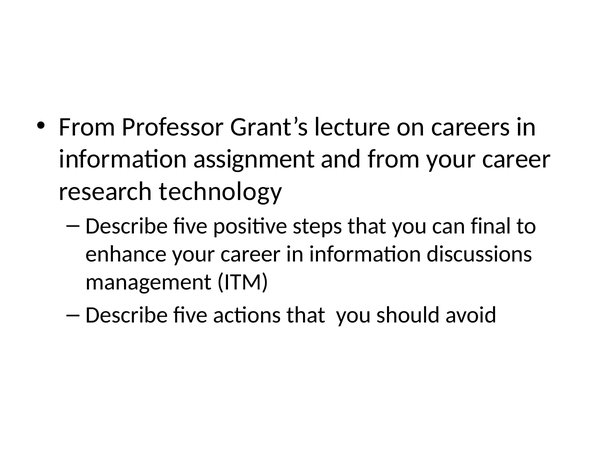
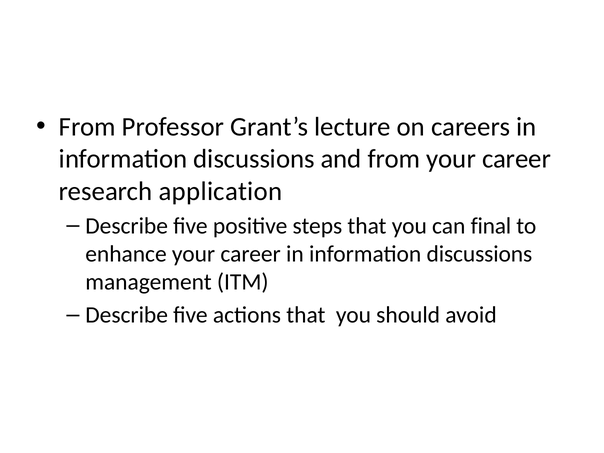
assignment at (254, 159): assignment -> discussions
technology: technology -> application
